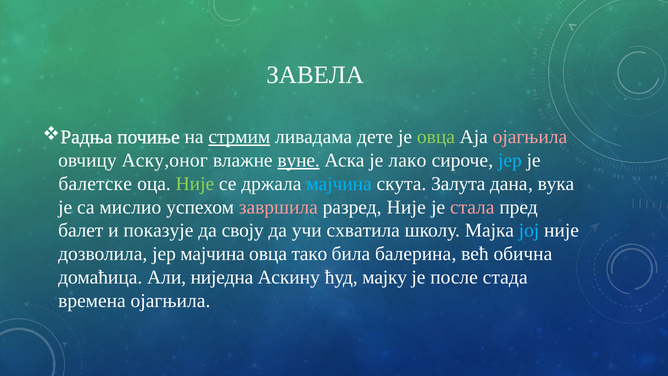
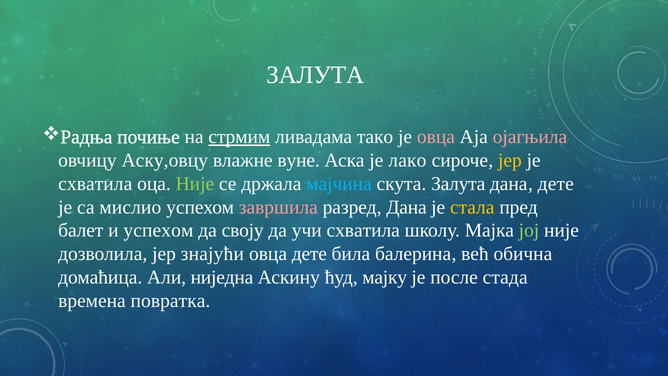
ЗАВЕЛА at (315, 75): ЗАВЕЛА -> ЗАЛУТА
дете: дете -> тако
овца at (436, 137) colour: light green -> pink
Аску,оног: Аску,оног -> Аску,овцу
вуне underline: present -> none
јер at (510, 160) colour: light blue -> yellow
балетске at (95, 184): балетске -> схватила
дана вука: вука -> дете
разред Није: Није -> Дана
стала colour: pink -> yellow
и показује: показује -> успехом
јој colour: light blue -> light green
јер мајчина: мајчина -> знајући
овца тако: тако -> дете
времена ојагњила: ојагњила -> повратка
